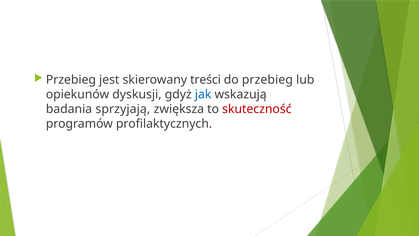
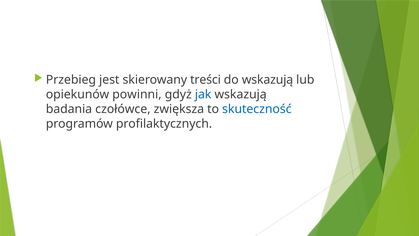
do przebieg: przebieg -> wskazują
dyskusji: dyskusji -> powinni
sprzyjają: sprzyjają -> czołówce
skuteczność colour: red -> blue
